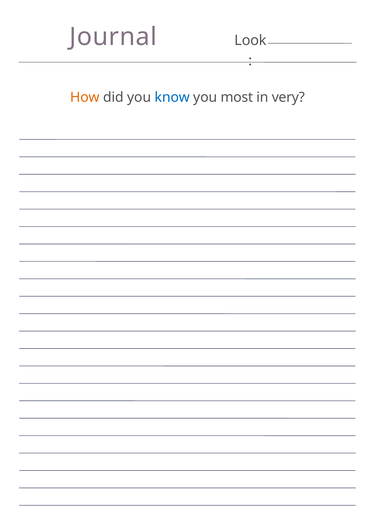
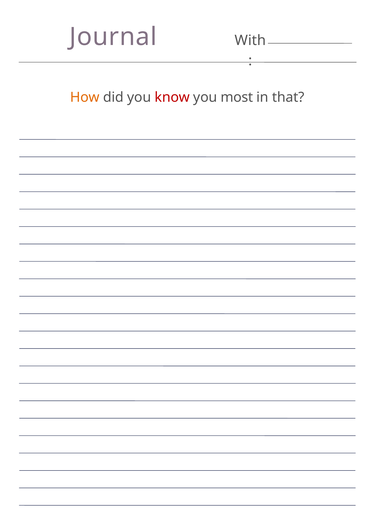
Look: Look -> With
know colour: blue -> red
very: very -> that
